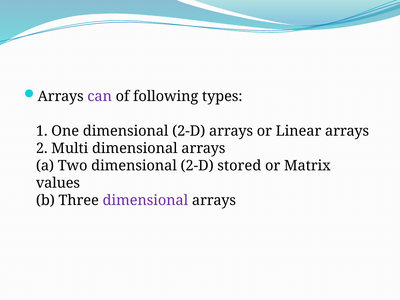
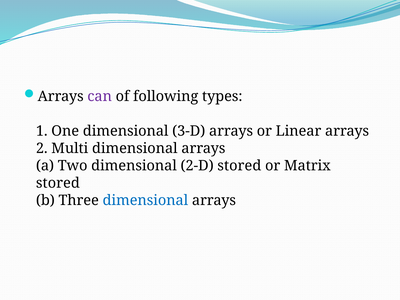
One dimensional 2-D: 2-D -> 3-D
values at (58, 183): values -> stored
dimensional at (145, 200) colour: purple -> blue
